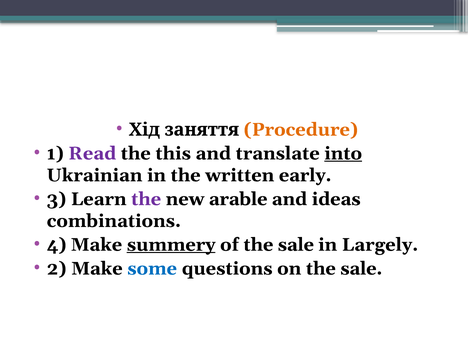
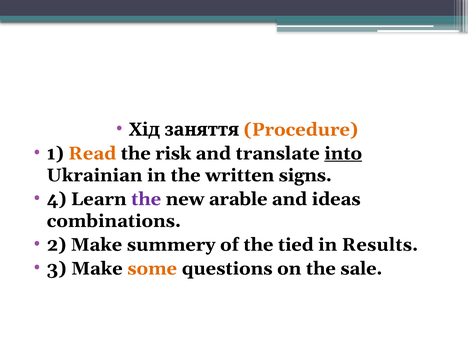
Read colour: purple -> orange
this: this -> risk
early: early -> signs
3: 3 -> 4
4: 4 -> 2
summery underline: present -> none
of the sale: sale -> tied
Largely: Largely -> Results
2: 2 -> 3
some colour: blue -> orange
